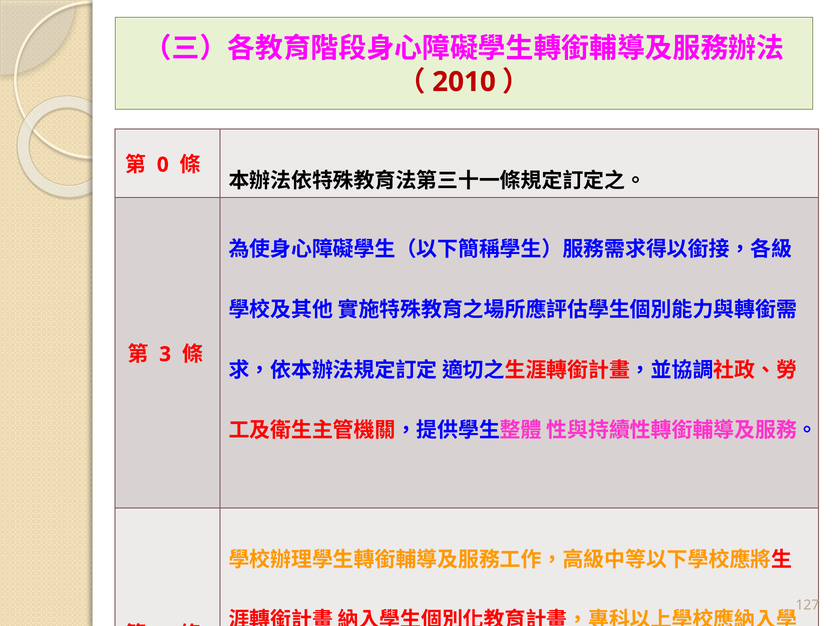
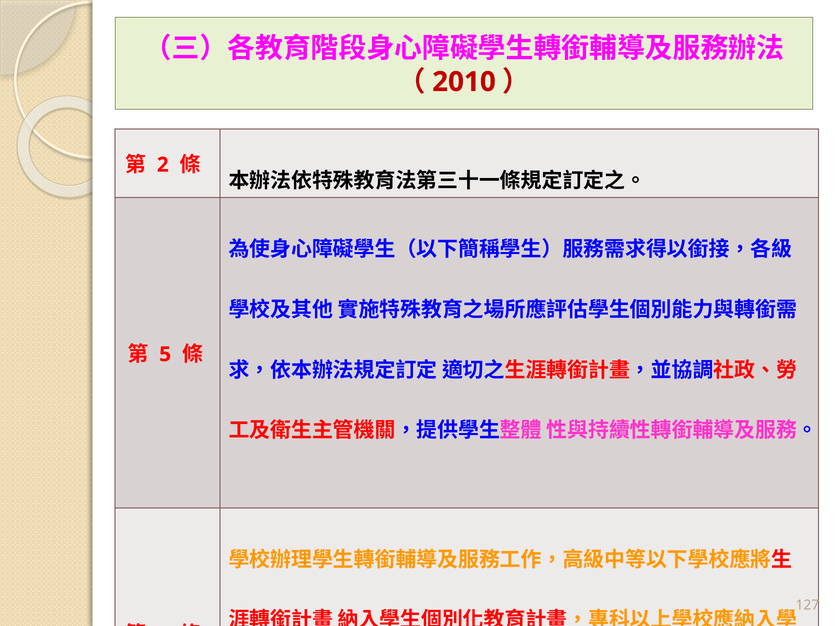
0: 0 -> 2
3 at (165, 354): 3 -> 5
